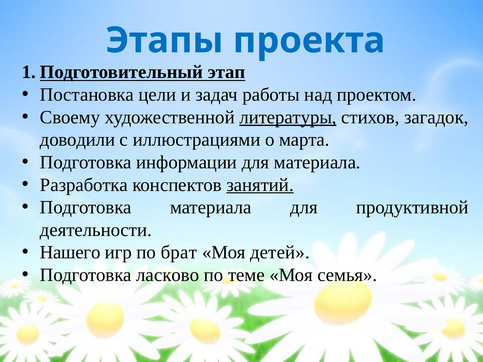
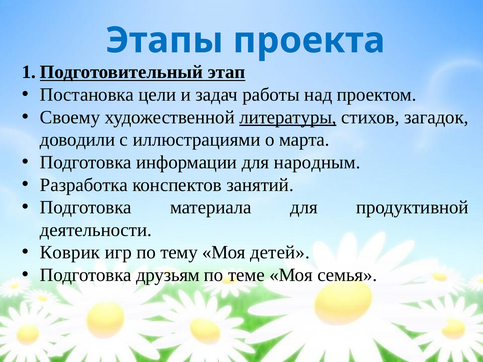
для материала: материала -> народным
занятий underline: present -> none
Нашего: Нашего -> Коврик
брат: брат -> тему
ласково: ласково -> друзьям
